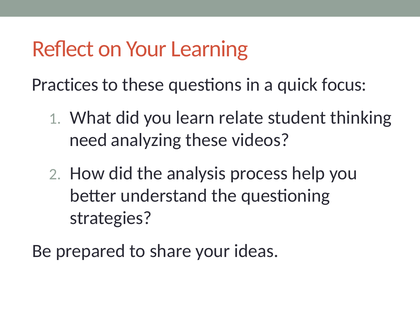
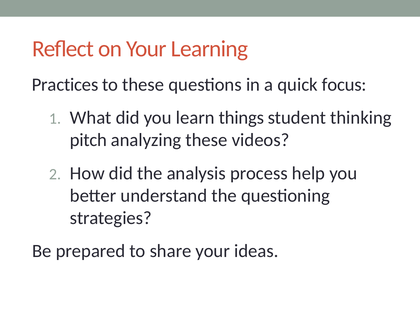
relate: relate -> things
need: need -> pitch
